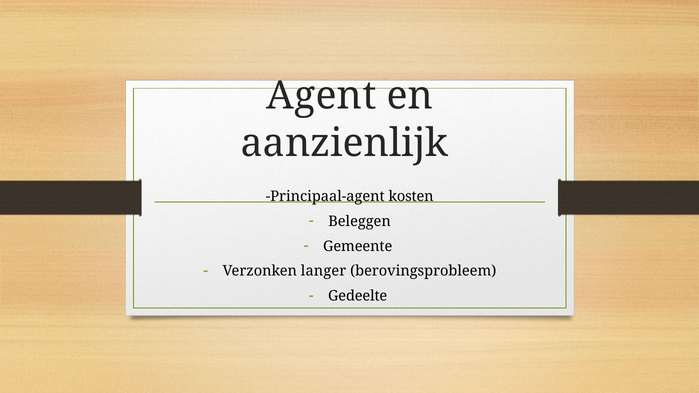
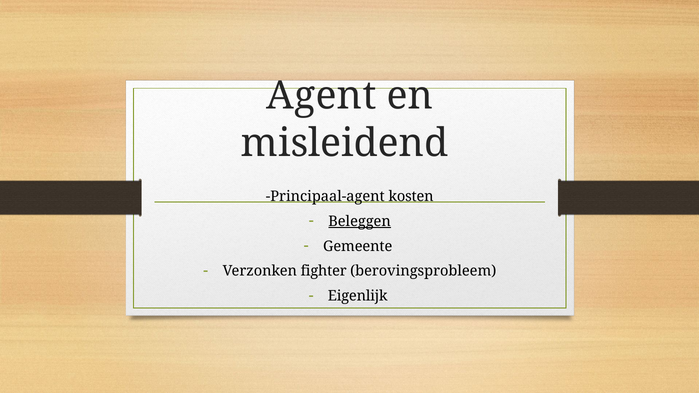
aanzienlijk: aanzienlijk -> misleidend
Beleggen underline: none -> present
langer: langer -> fighter
Gedeelte: Gedeelte -> Eigenlijk
